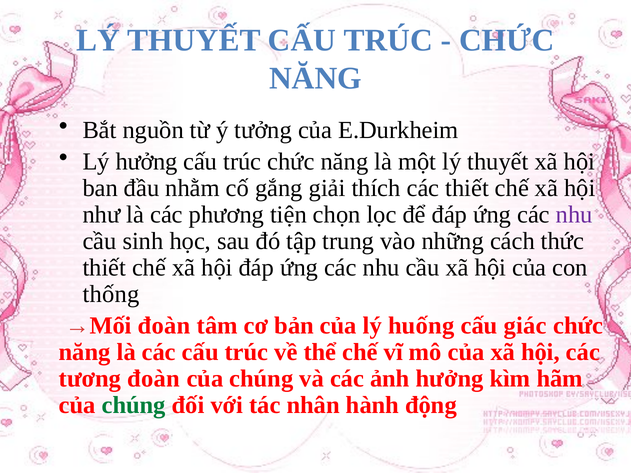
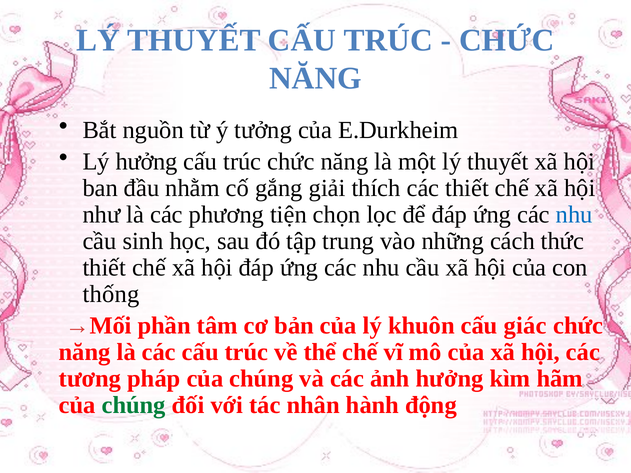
nhu at (574, 215) colour: purple -> blue
→Mối đoàn: đoàn -> phần
huống: huống -> khuôn
tương đoàn: đoàn -> pháp
